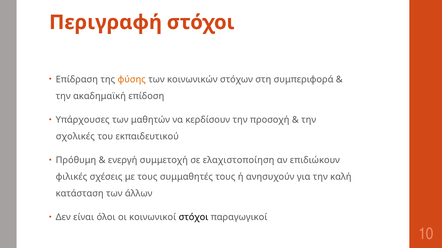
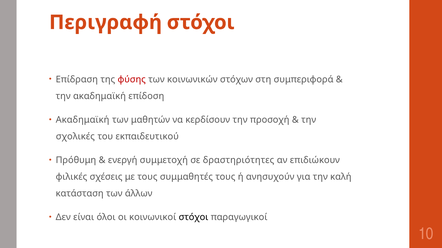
φύσης colour: orange -> red
Υπάρχουσες at (83, 120): Υπάρχουσες -> Ακαδημαϊκή
ελαχιστοποίηση: ελαχιστοποίηση -> δραστηριότητες
